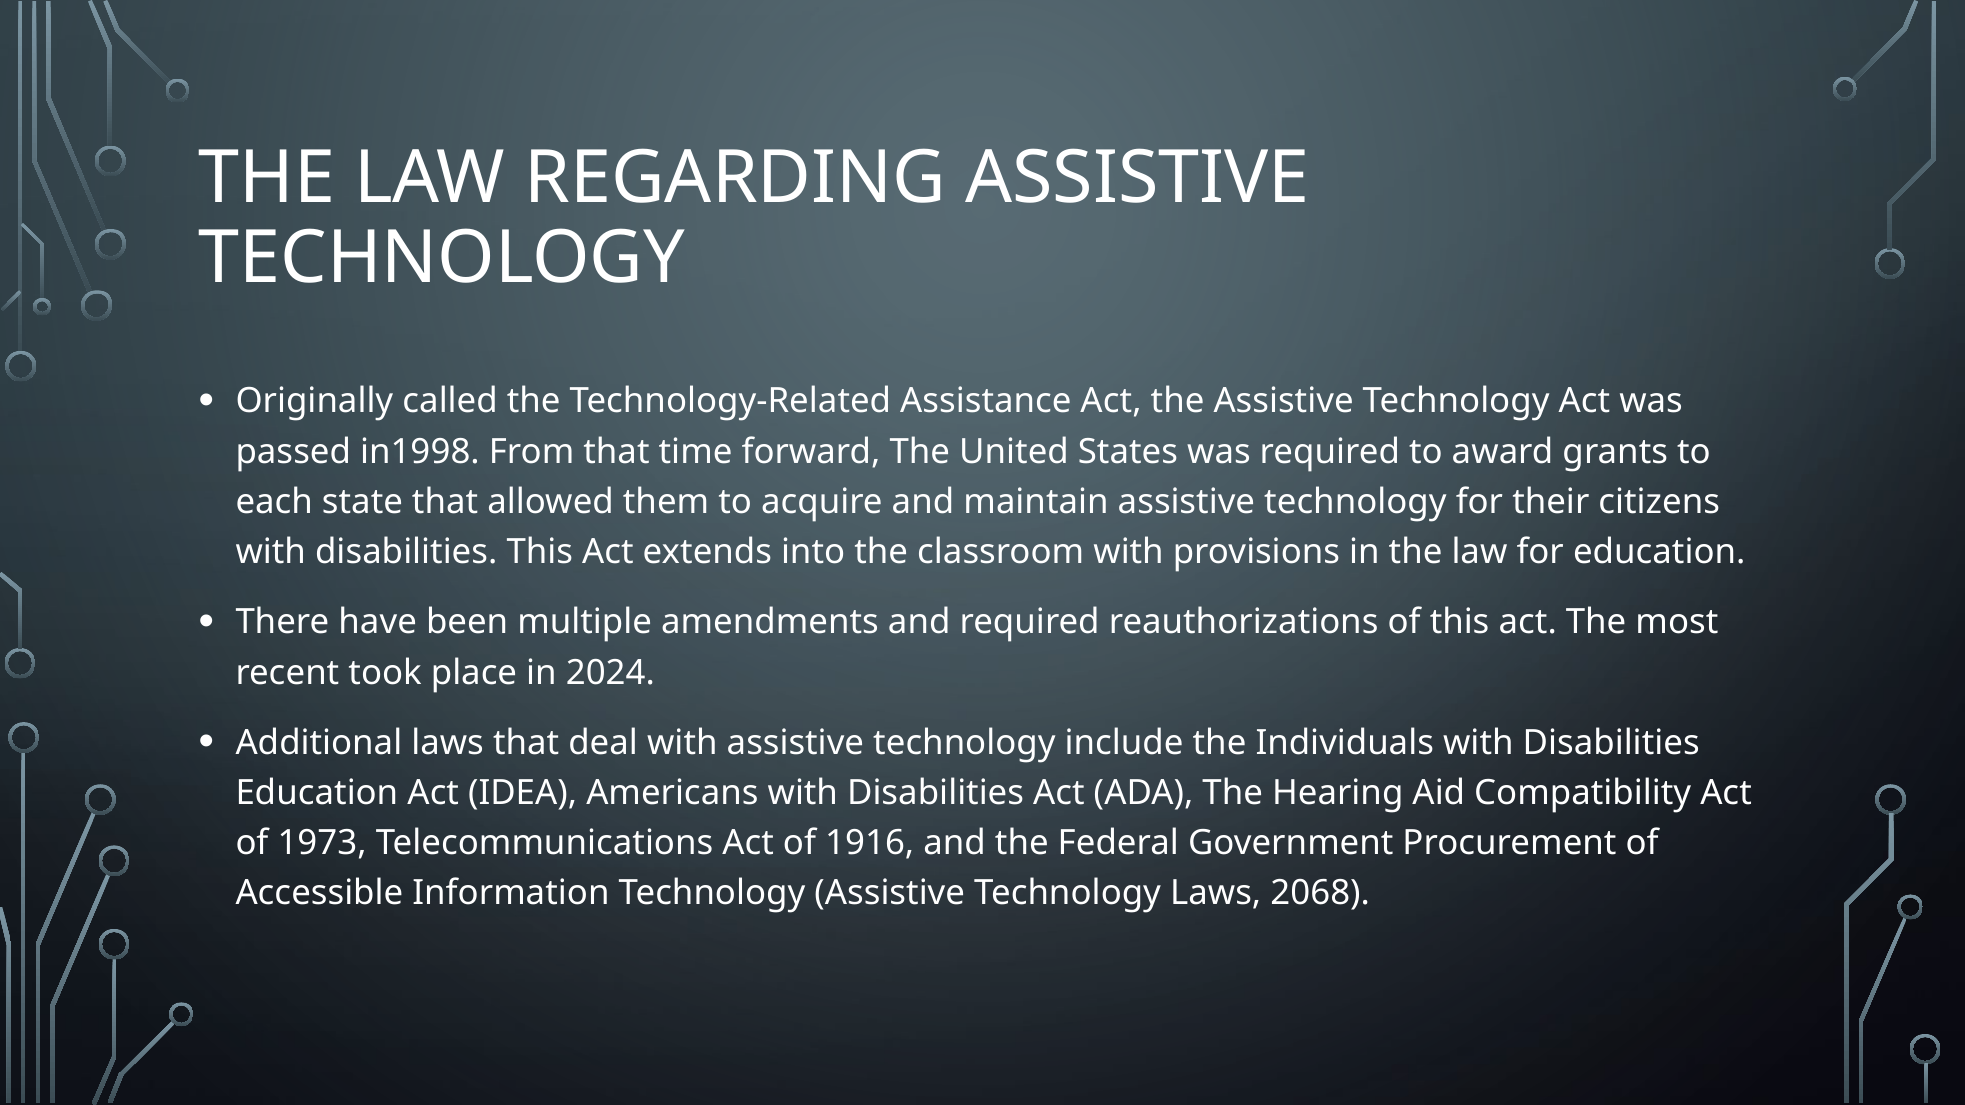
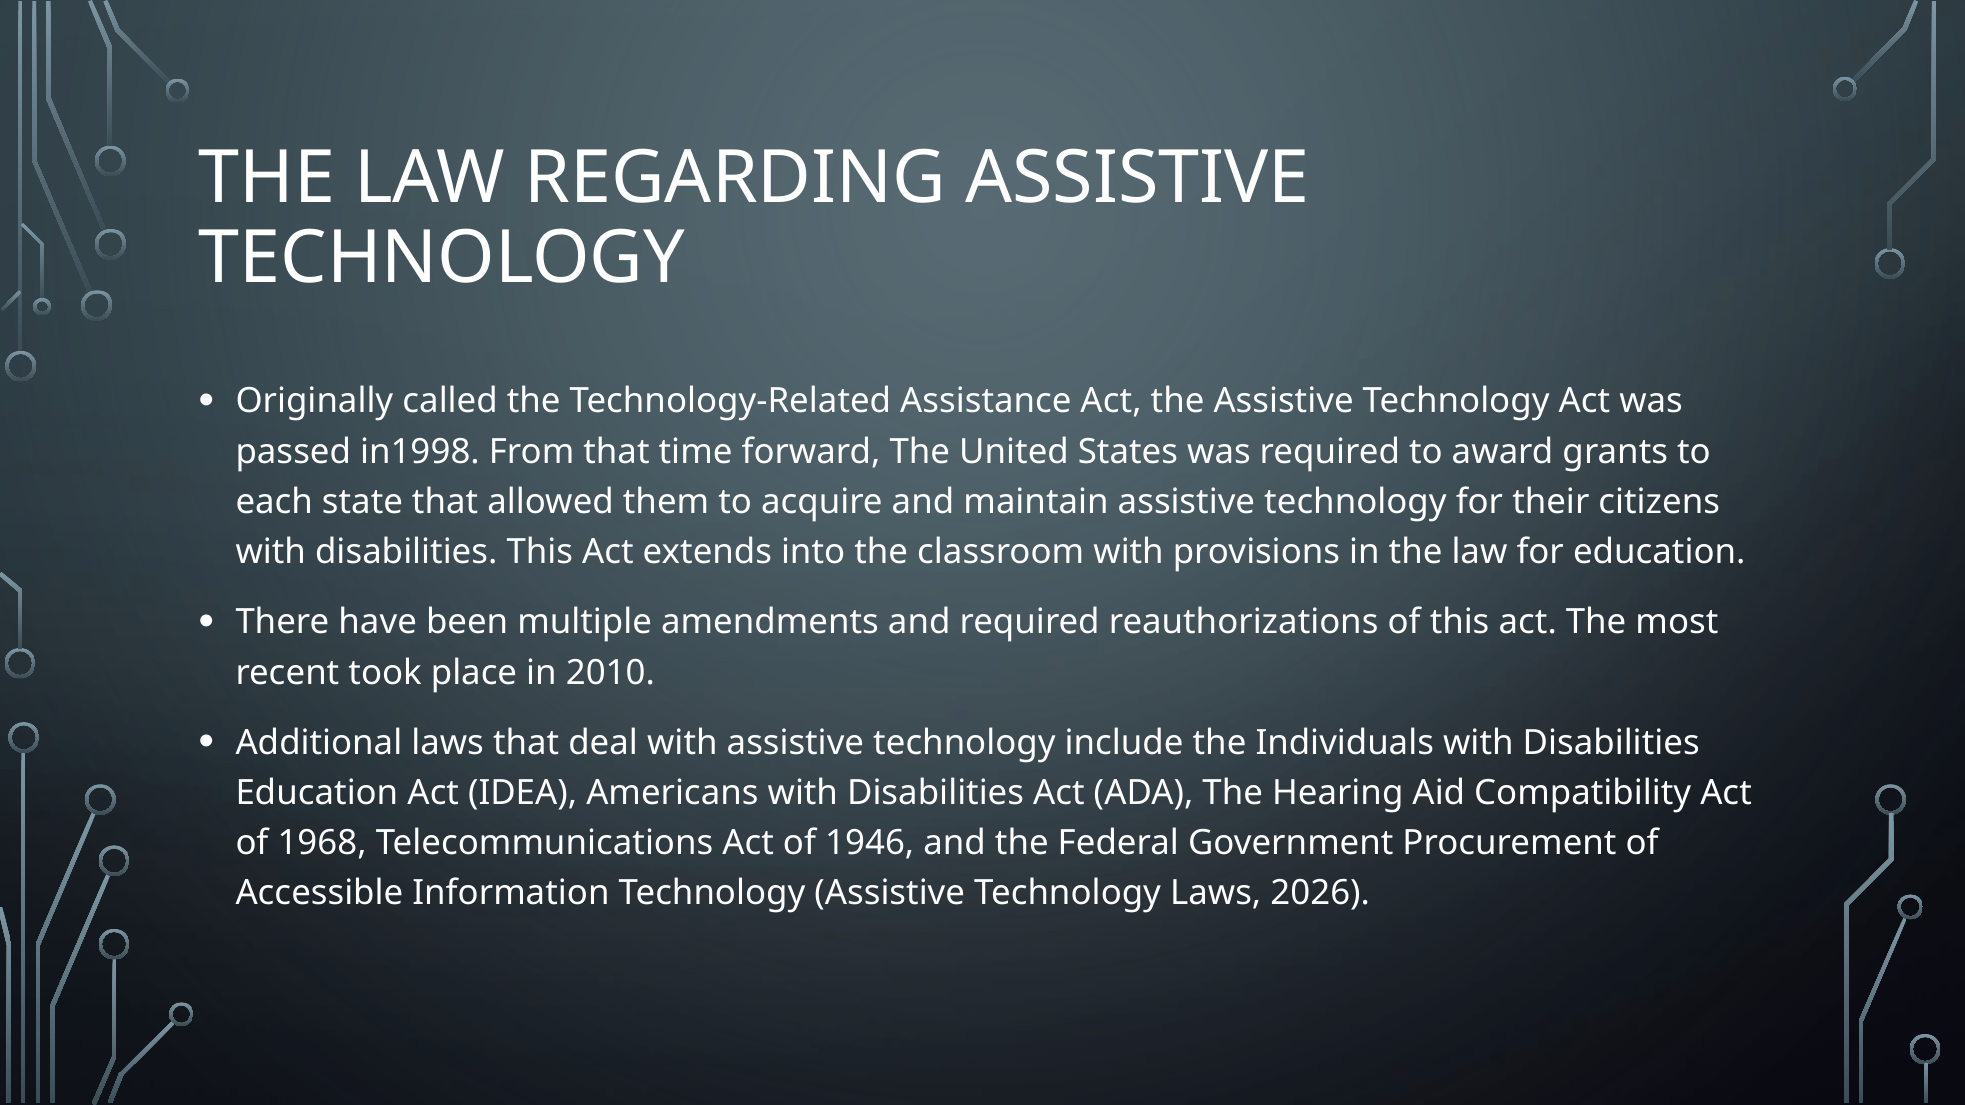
2024: 2024 -> 2010
1973: 1973 -> 1968
1916: 1916 -> 1946
2068: 2068 -> 2026
